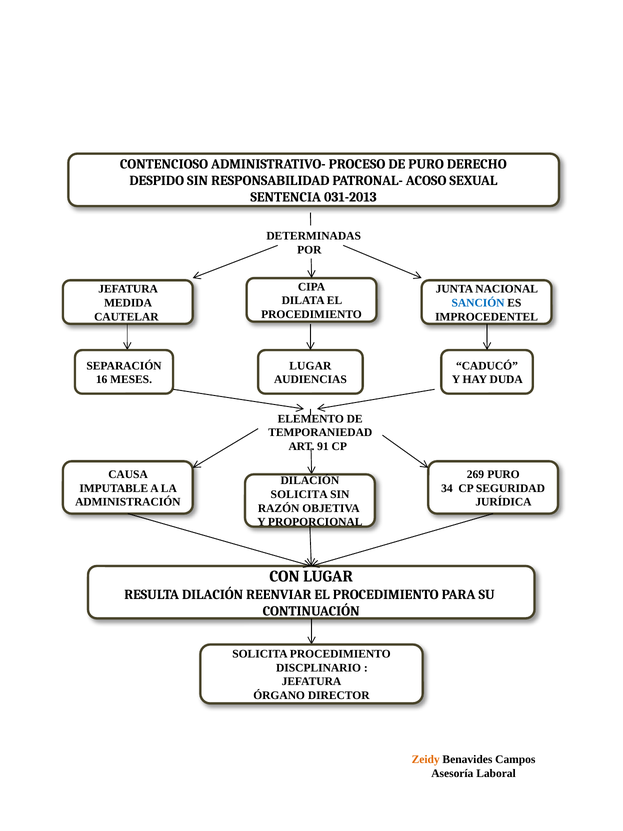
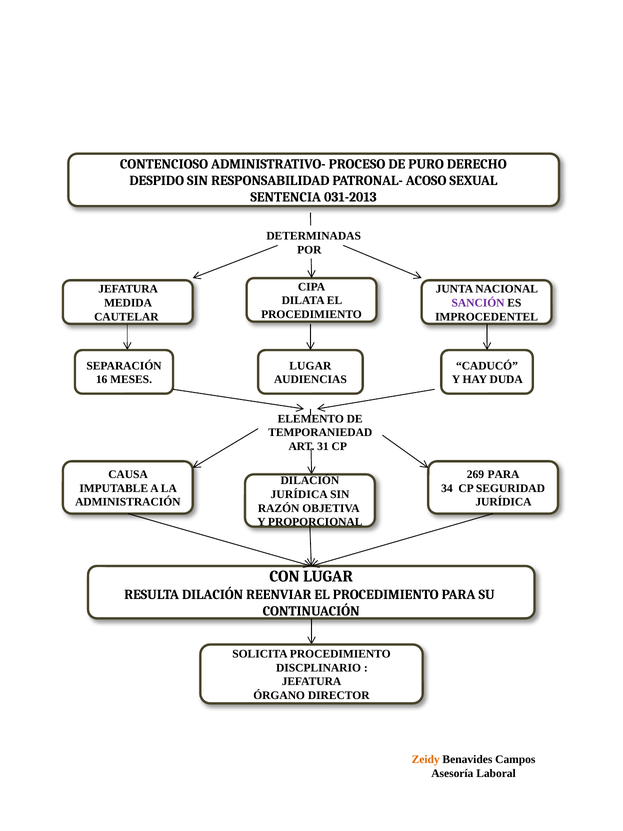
SANCIÓN colour: blue -> purple
91: 91 -> 31
PURO at (504, 474): PURO -> PARA
SOLICITA at (299, 494): SOLICITA -> JURÍDICA
